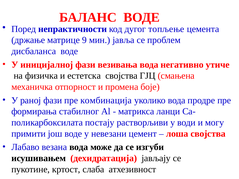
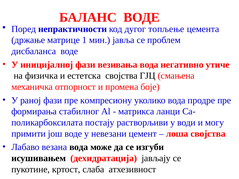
9: 9 -> 1
комбинација: комбинација -> компресиону
